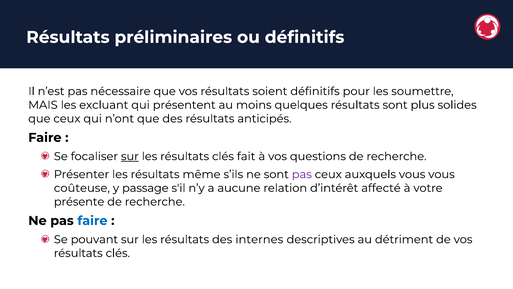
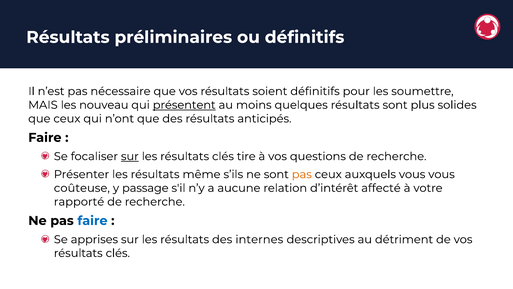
excluant: excluant -> nouveau
présentent underline: none -> present
fait: fait -> tire
pas at (302, 174) colour: purple -> orange
présente: présente -> rapporté
pouvant: pouvant -> apprises
